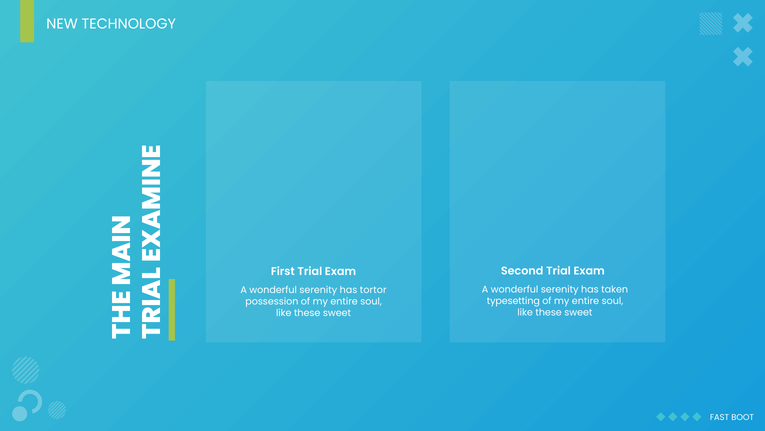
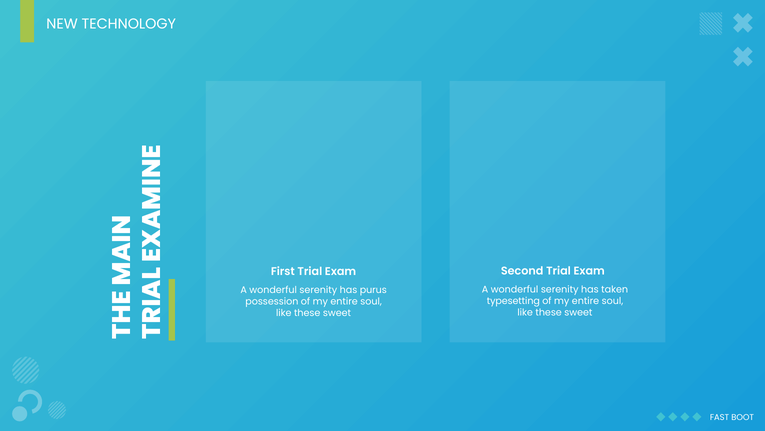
tortor: tortor -> purus
